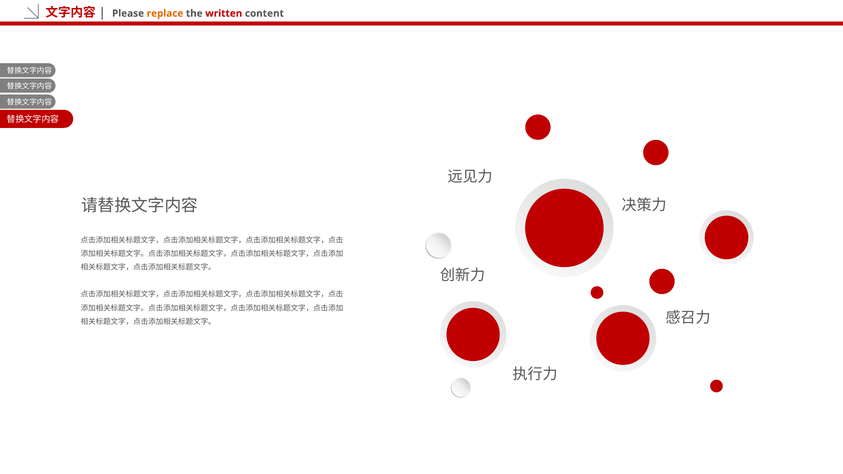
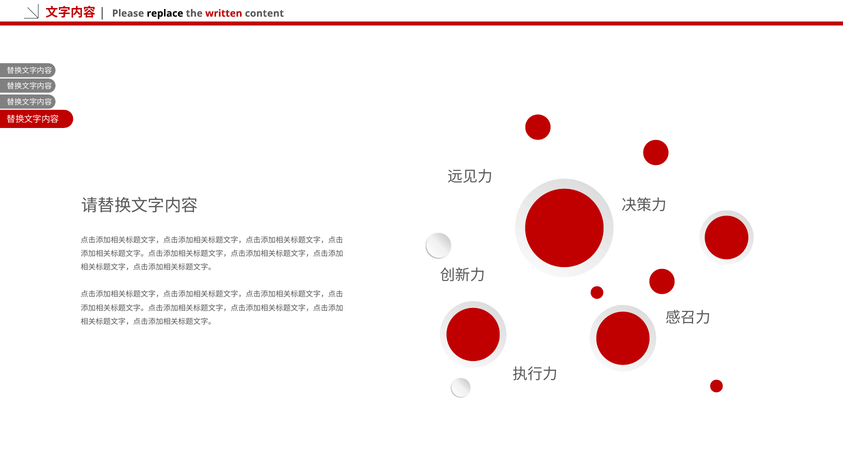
replace colour: orange -> black
